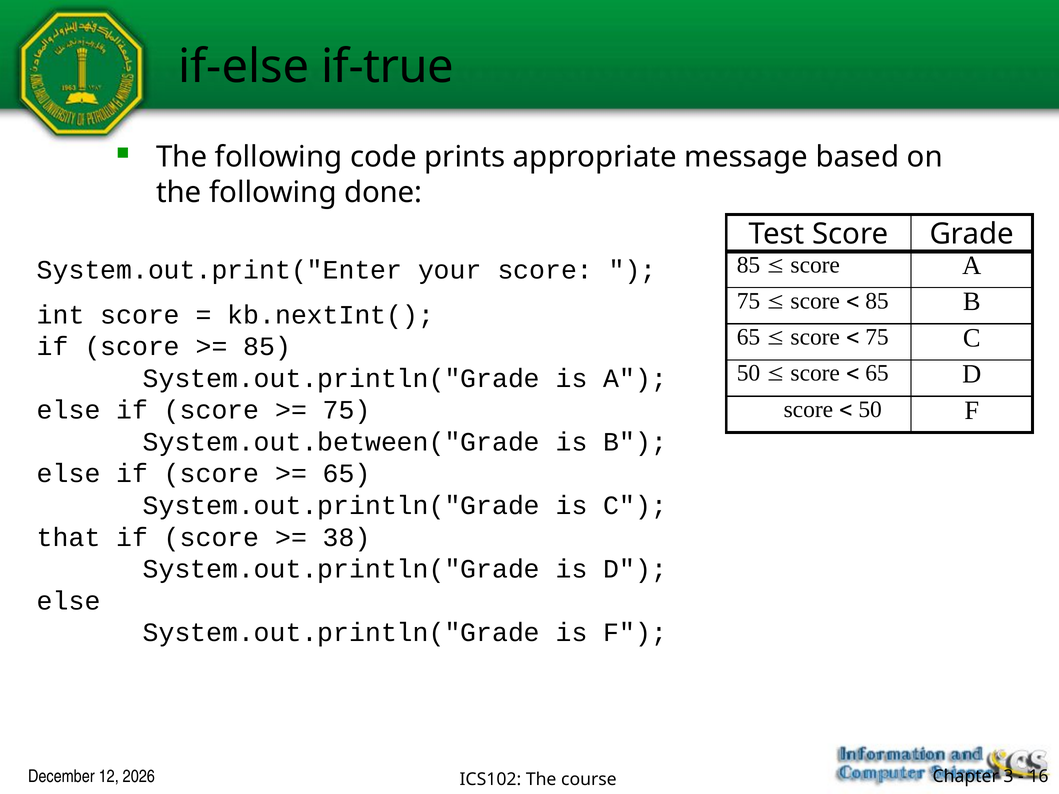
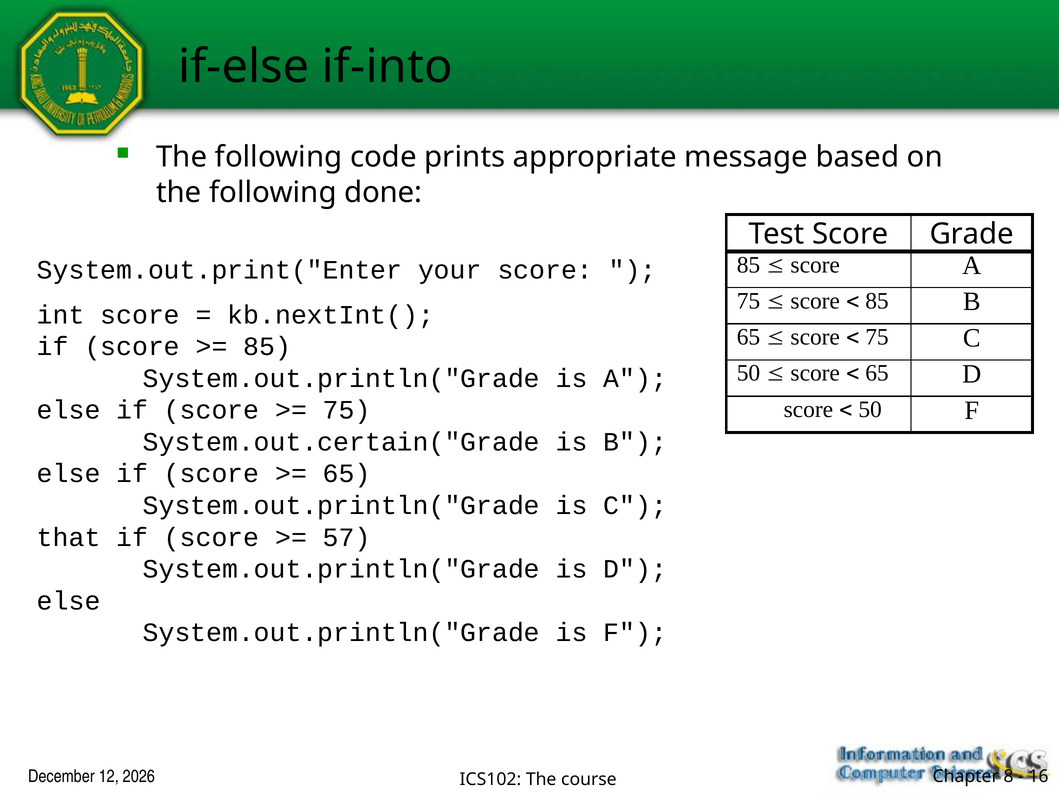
if-true: if-true -> if-into
System.out.between("Grade: System.out.between("Grade -> System.out.certain("Grade
38: 38 -> 57
3: 3 -> 8
